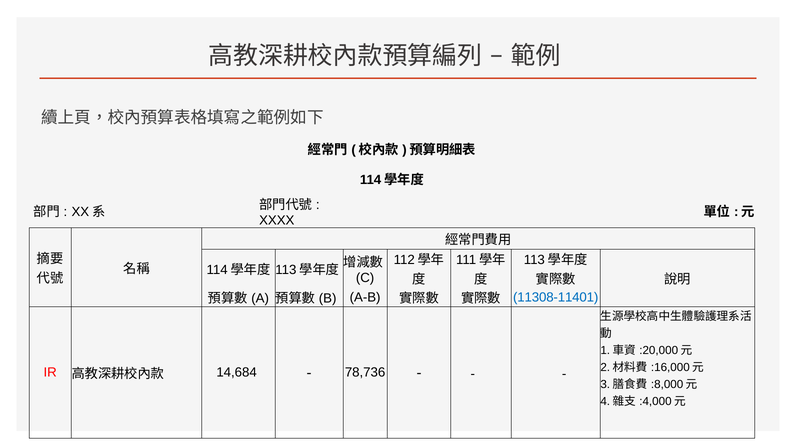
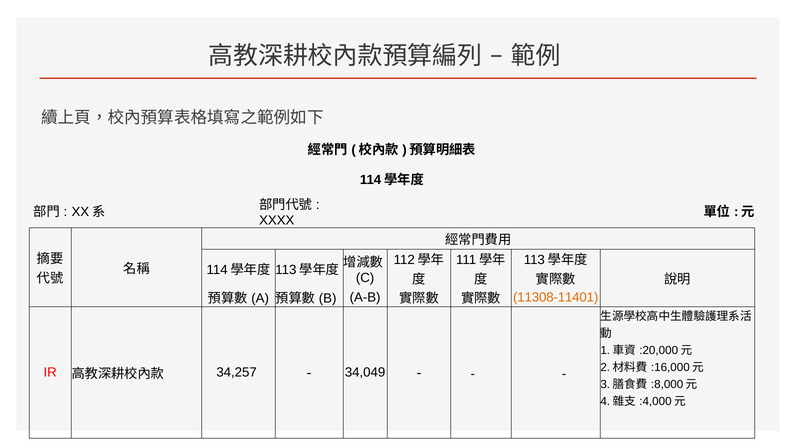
11308-11401 colour: blue -> orange
14,684: 14,684 -> 34,257
78,736: 78,736 -> 34,049
